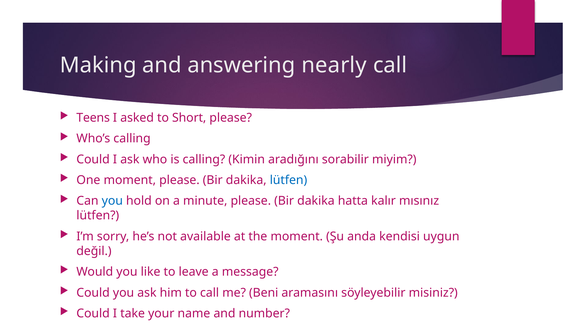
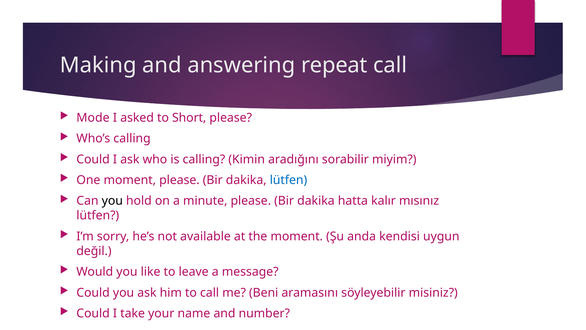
nearly: nearly -> repeat
Teens: Teens -> Mode
you at (112, 201) colour: blue -> black
